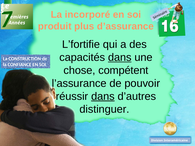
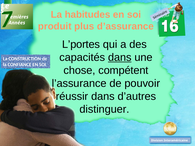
incorporé: incorporé -> habitudes
L’fortifie: L’fortifie -> L’portes
dans at (103, 96) underline: present -> none
